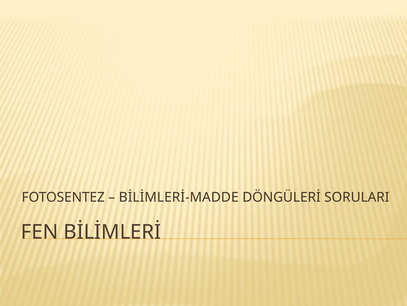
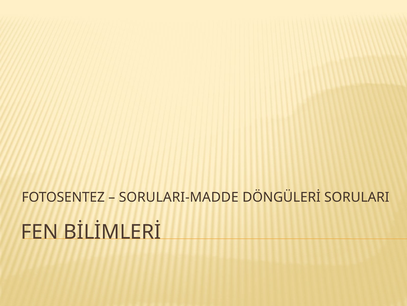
BİLİMLERİ-MADDE: BİLİMLERİ-MADDE -> SORULARI-MADDE
